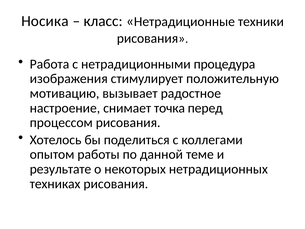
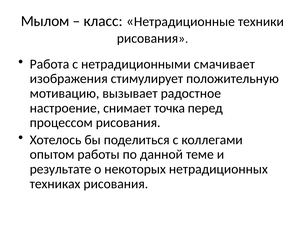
Носика: Носика -> Мылом
процедура: процедура -> смачивает
